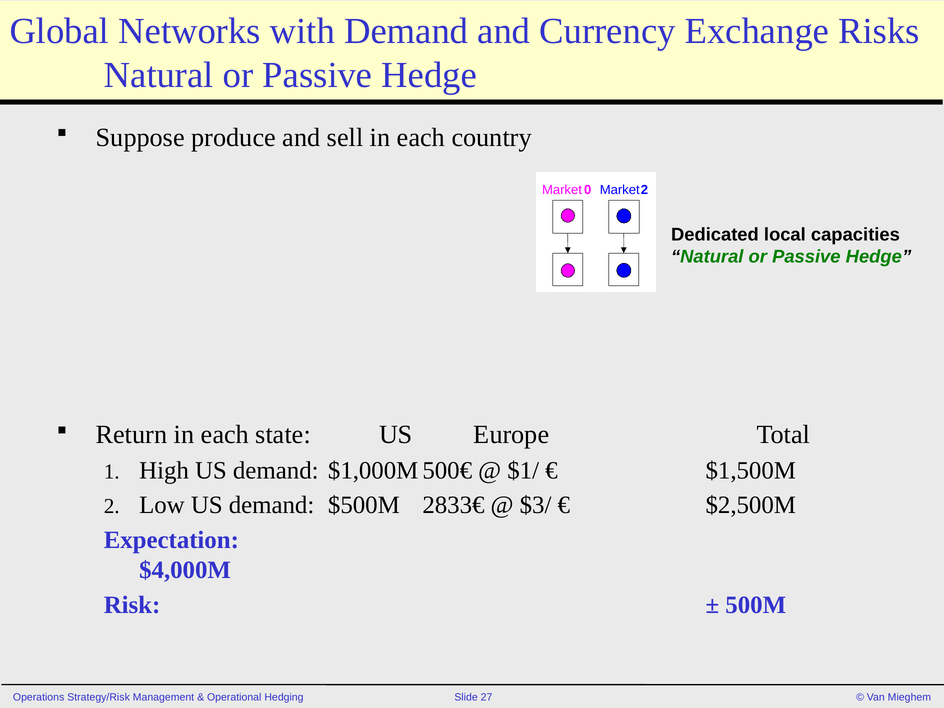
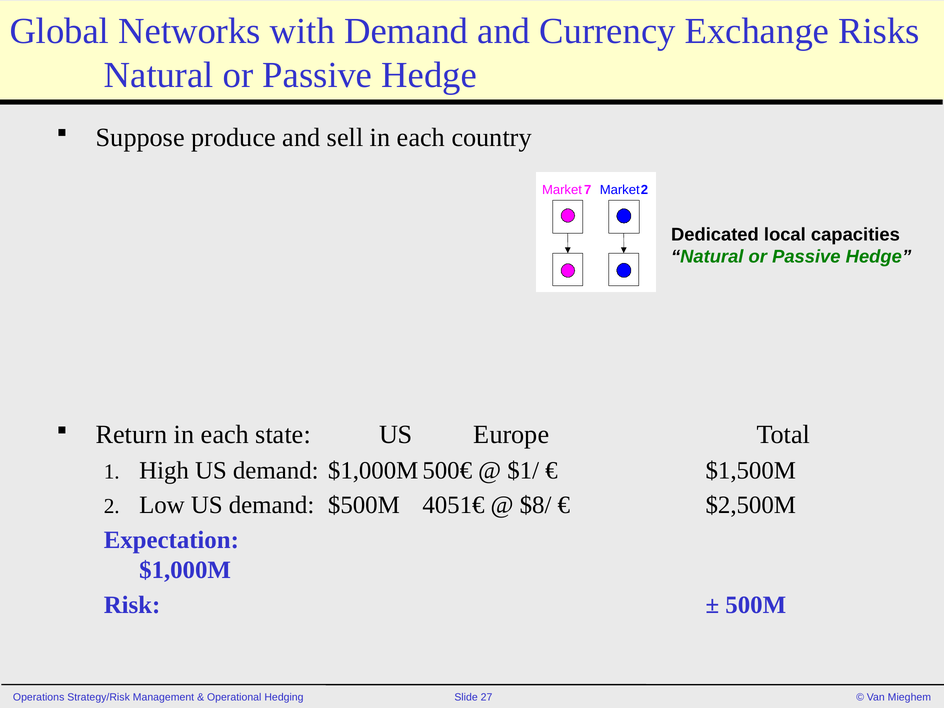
0: 0 -> 7
2833€: 2833€ -> 4051€
$3/: $3/ -> $8/
$4,000M: $4,000M -> $1,000M
